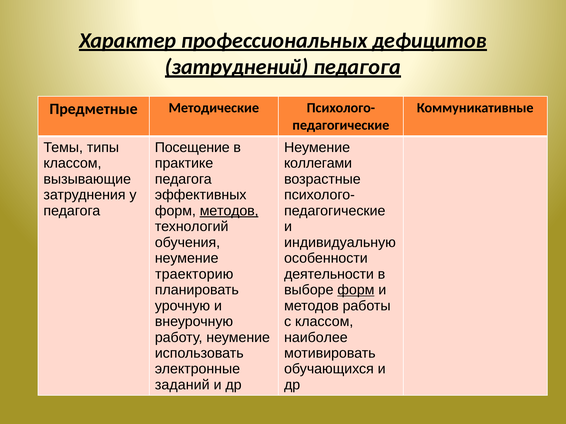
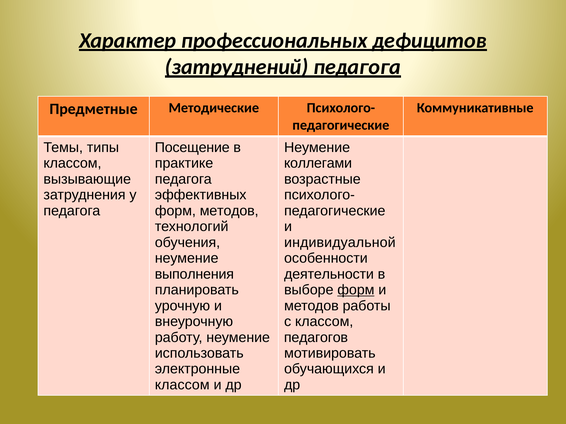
методов at (229, 211) underline: present -> none
индивидуальную: индивидуальную -> индивидуальной
траекторию: траекторию -> выполнения
наиболее: наиболее -> педагогов
заданий at (182, 385): заданий -> классом
